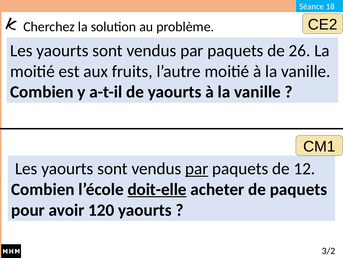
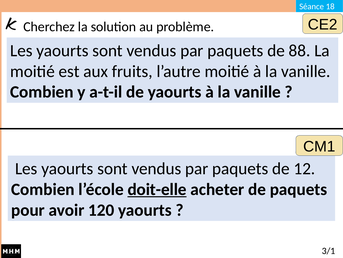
26: 26 -> 88
par at (197, 168) underline: present -> none
3/2: 3/2 -> 3/1
